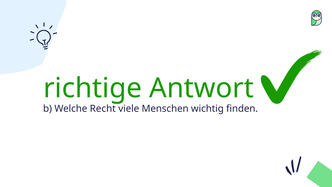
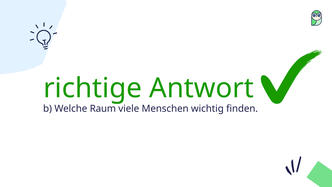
Recht: Recht -> Raum
